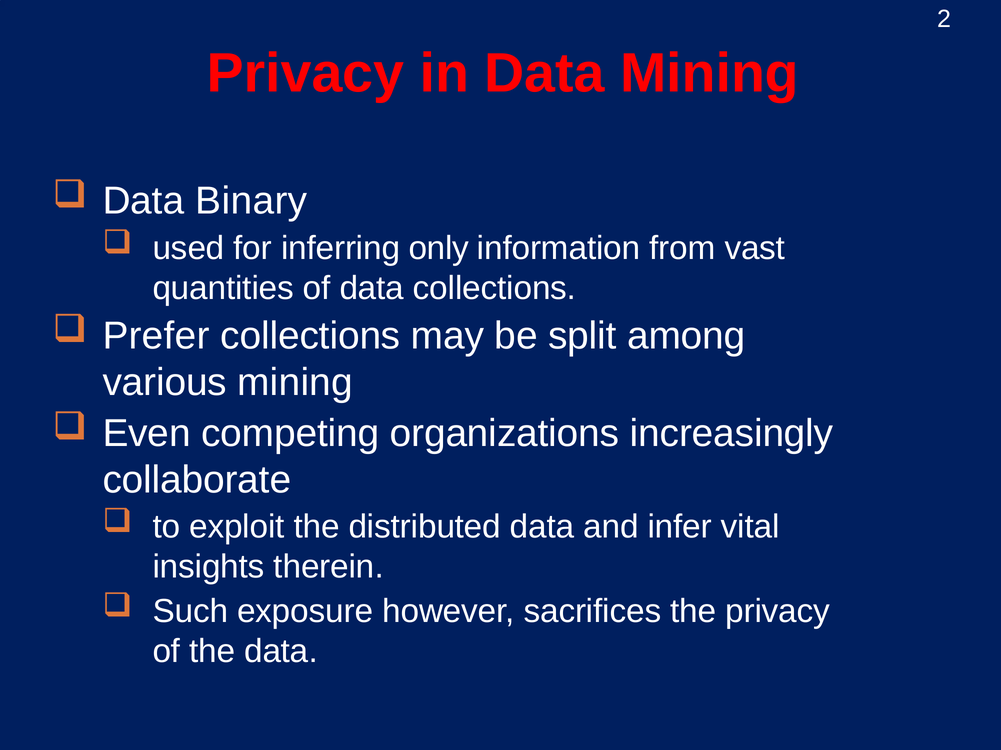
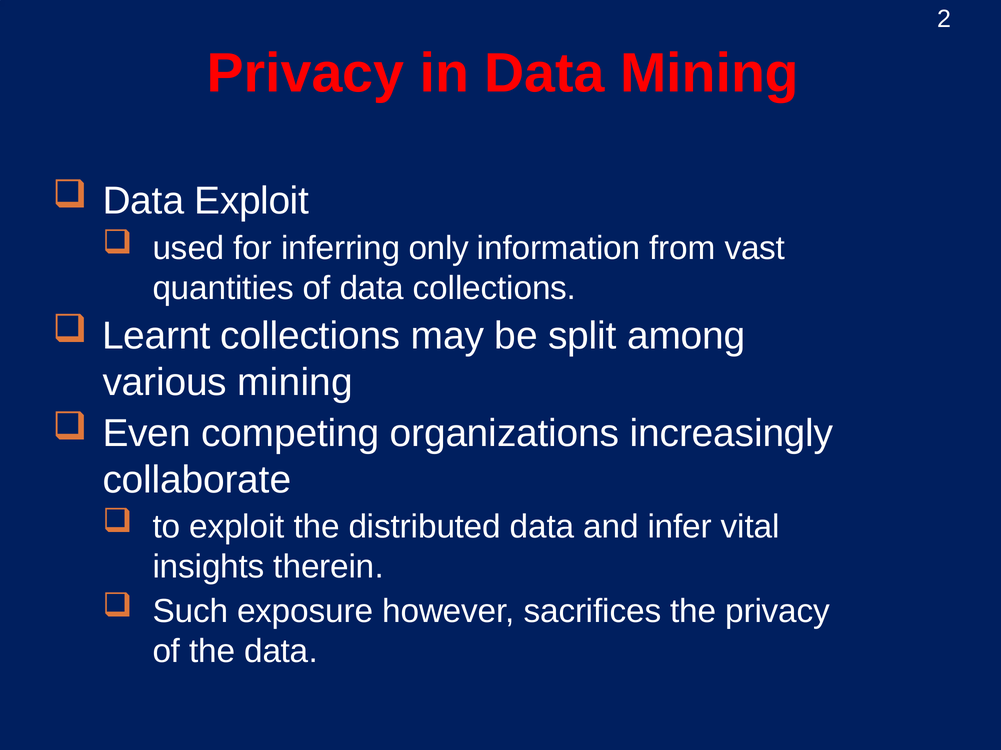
Data Binary: Binary -> Exploit
Prefer: Prefer -> Learnt
